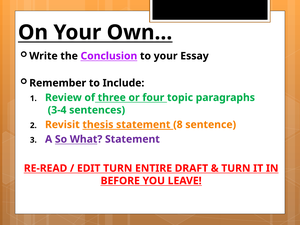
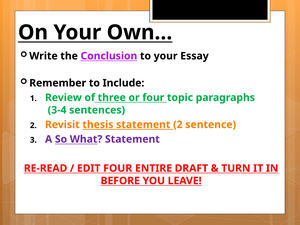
statement 8: 8 -> 2
EDIT TURN: TURN -> FOUR
